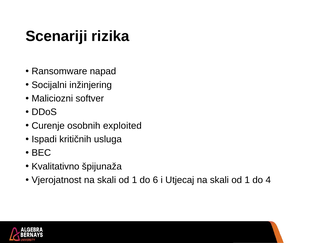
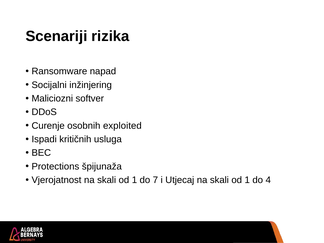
Kvalitativno: Kvalitativno -> Protections
6: 6 -> 7
